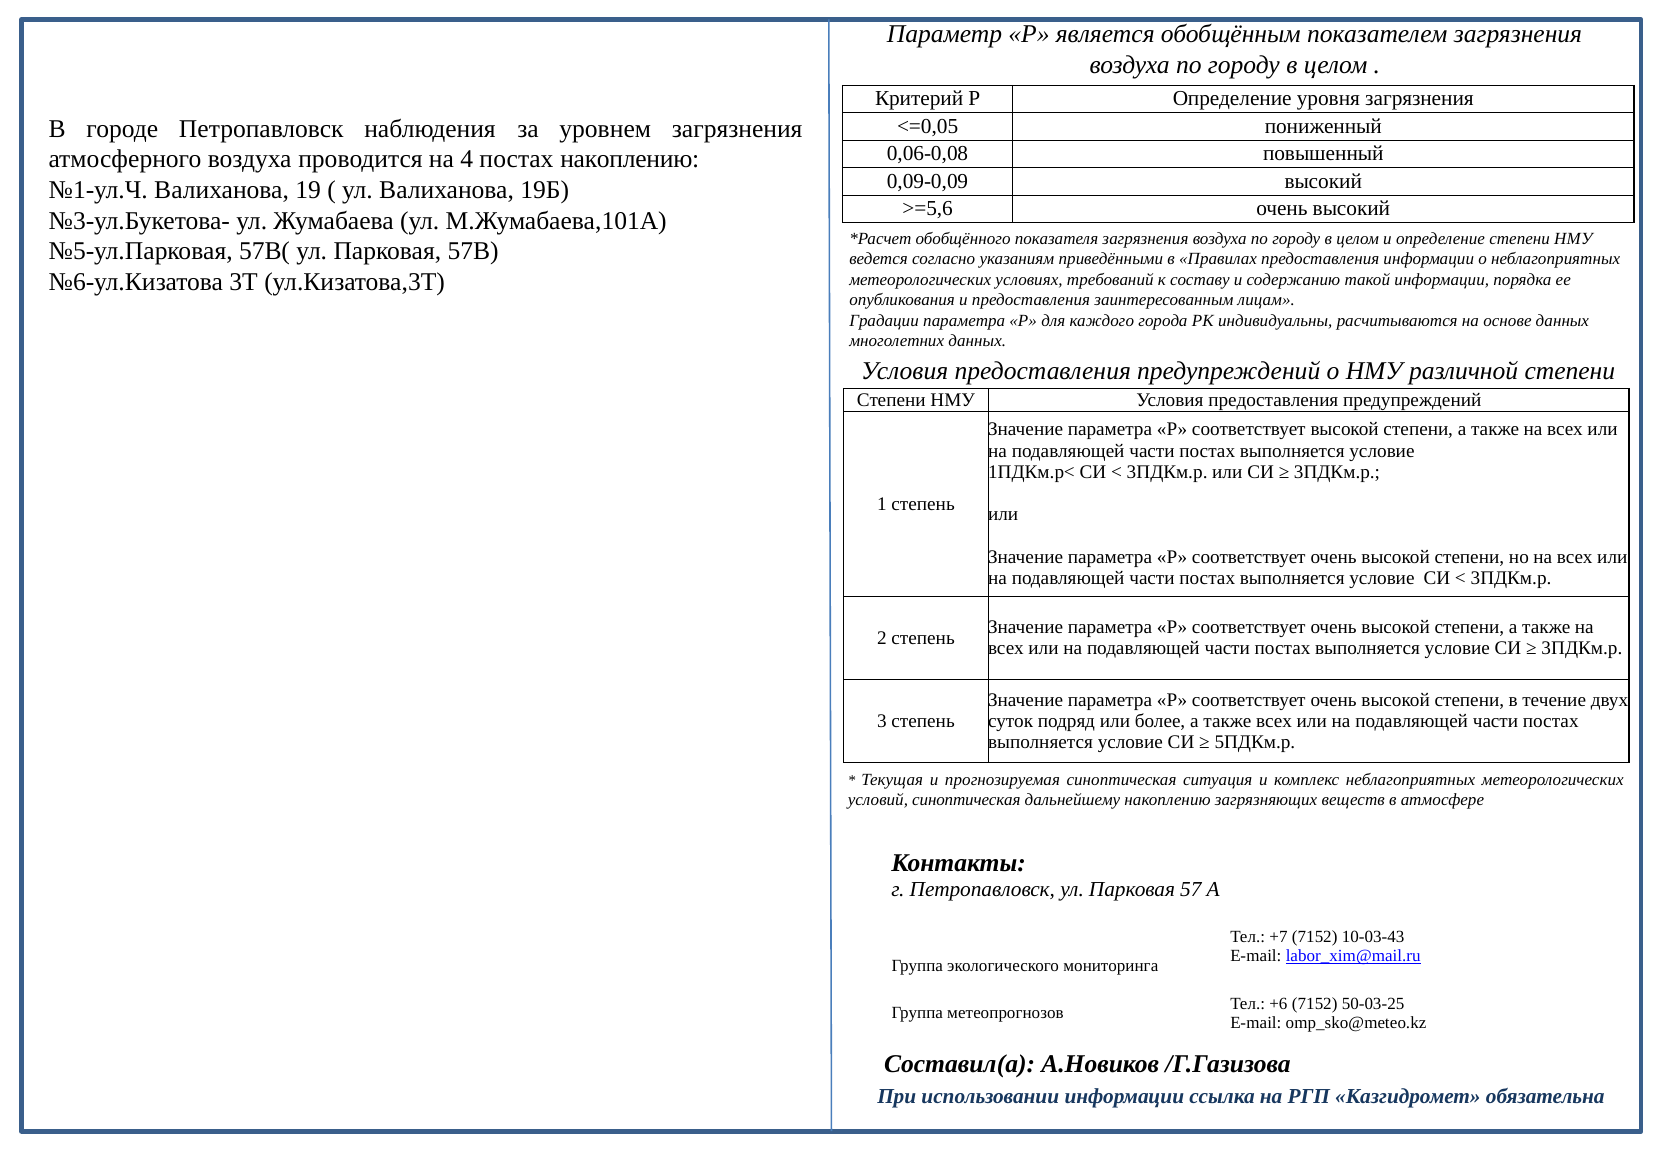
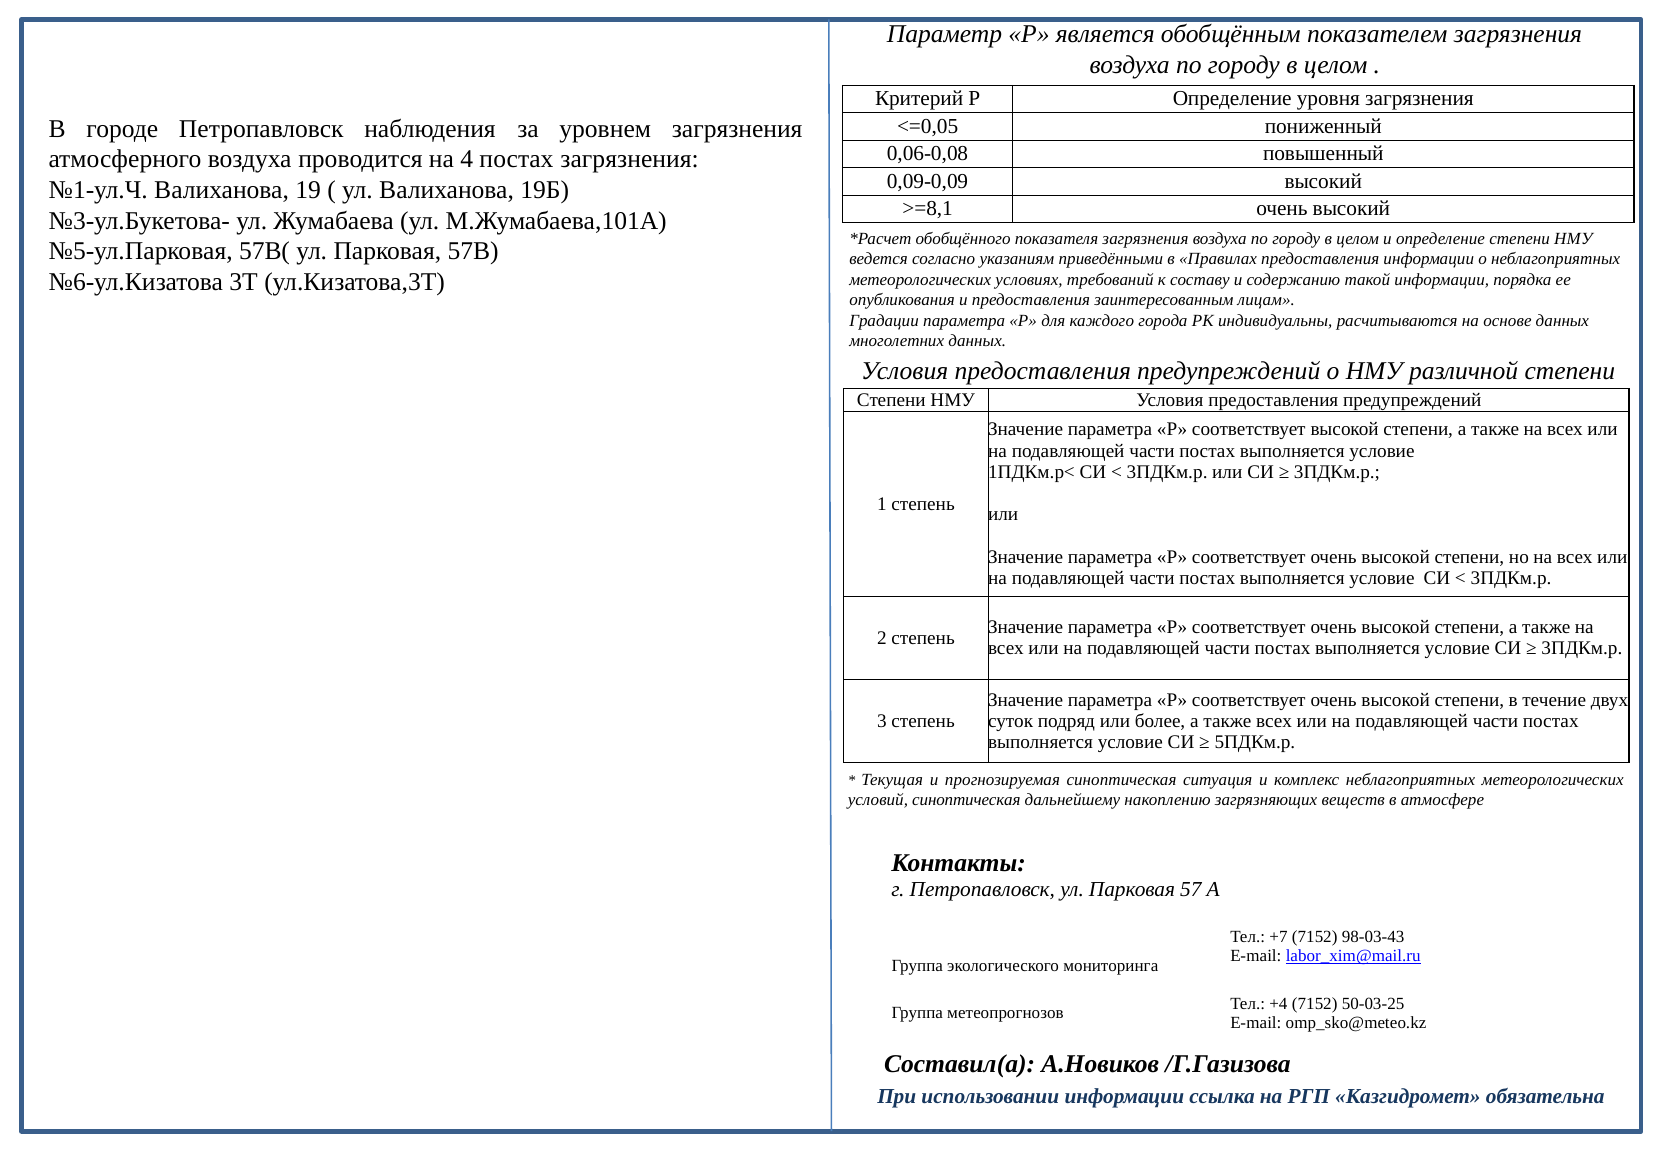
постах накоплению: накоплению -> загрязнения
>=5,6: >=5,6 -> >=8,1
10-03-43: 10-03-43 -> 98-03-43
+6: +6 -> +4
